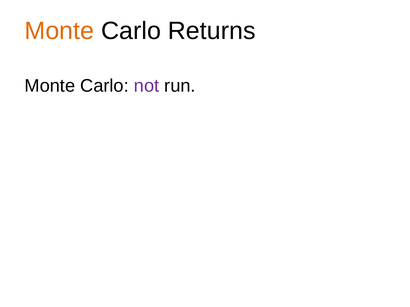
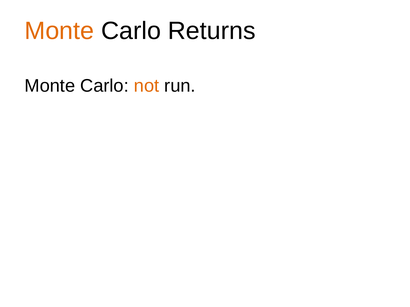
not colour: purple -> orange
